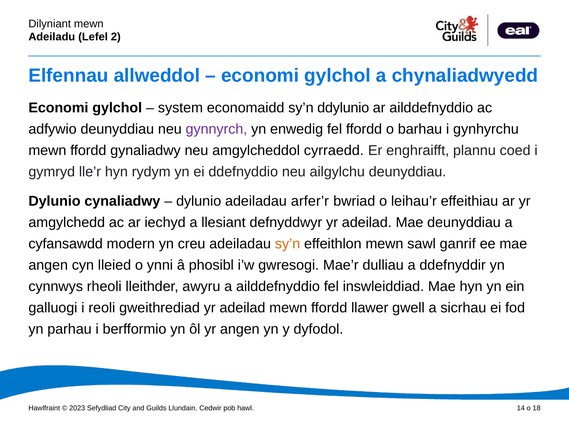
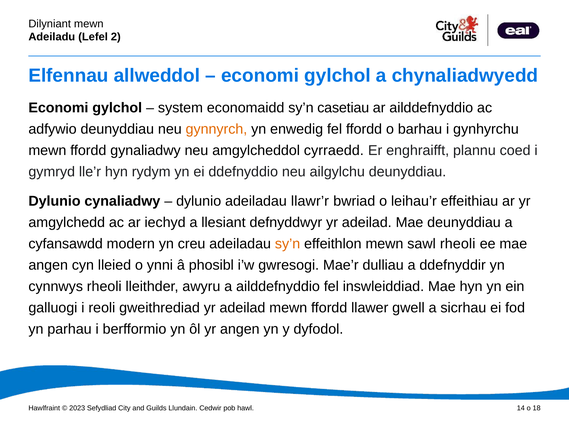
ddylunio: ddylunio -> casetiau
gynnyrch colour: purple -> orange
arfer’r: arfer’r -> llawr’r
sawl ganrif: ganrif -> rheoli
